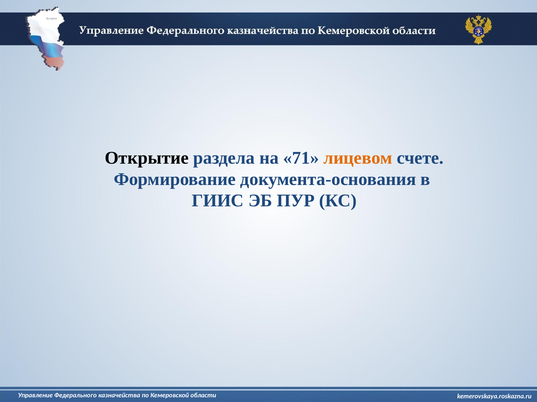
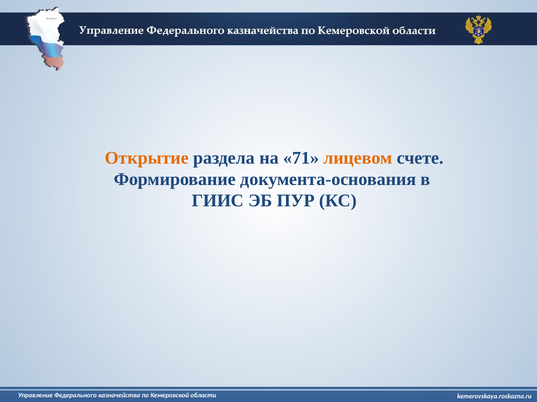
Открытие colour: black -> orange
